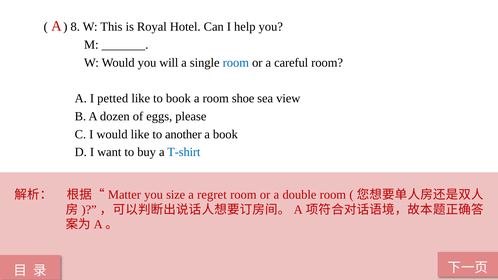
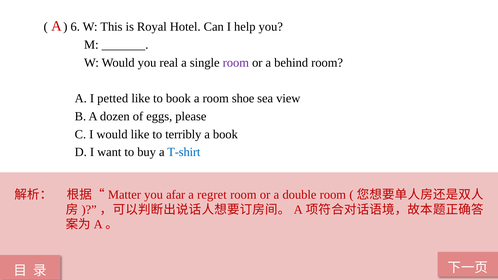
8: 8 -> 6
will: will -> real
room at (236, 63) colour: blue -> purple
careful: careful -> behind
another: another -> terribly
size: size -> afar
